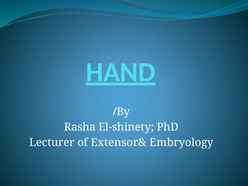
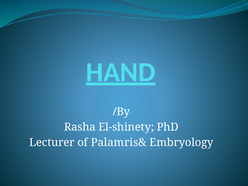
Extensor&: Extensor& -> Palamris&
